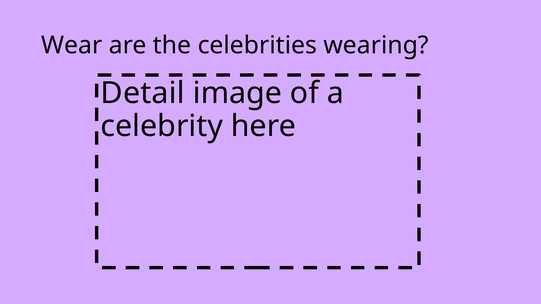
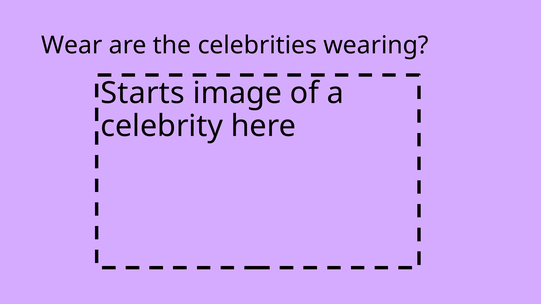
Detail: Detail -> Starts
